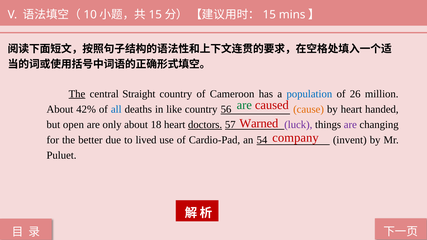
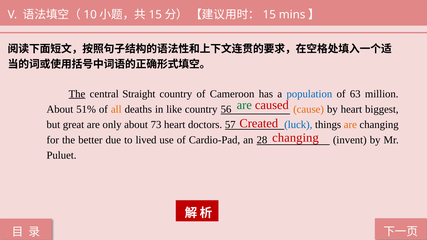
26: 26 -> 63
42%: 42% -> 51%
all colour: blue -> orange
handed: handed -> biggest
Warned: Warned -> Created
open: open -> great
18: 18 -> 73
doctors underline: present -> none
luck colour: purple -> blue
are at (350, 125) colour: purple -> orange
company at (295, 138): company -> changing
54: 54 -> 28
